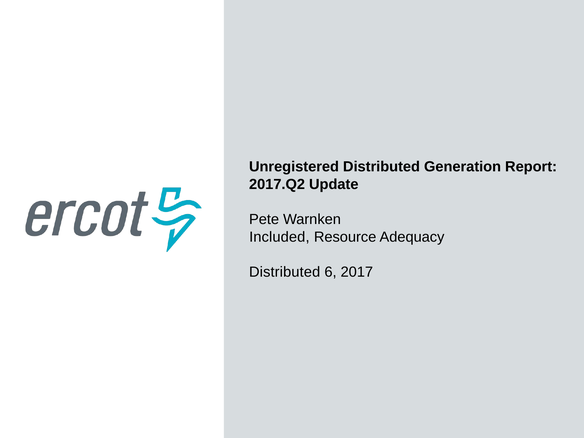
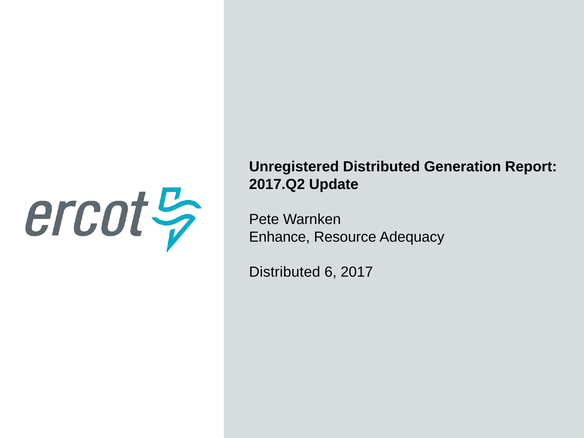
Included: Included -> Enhance
